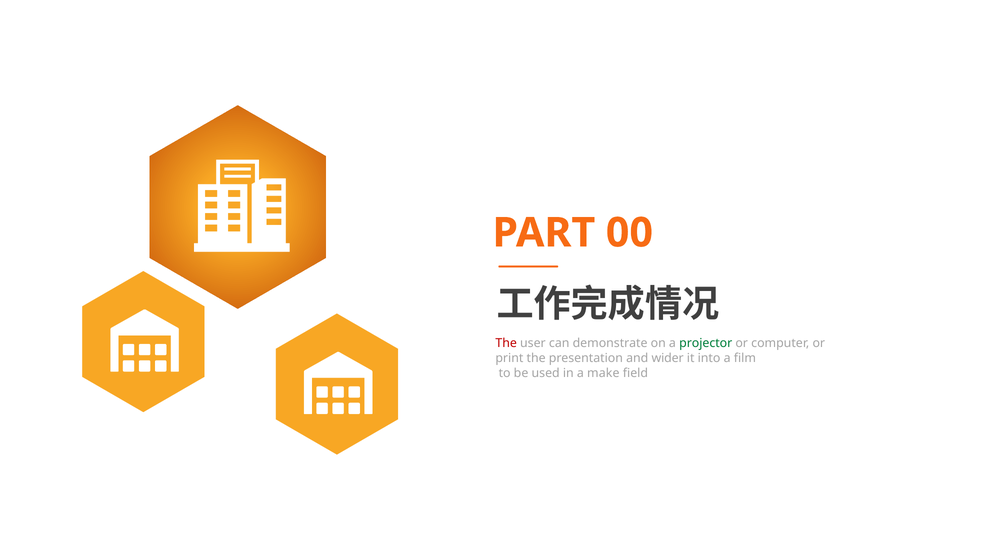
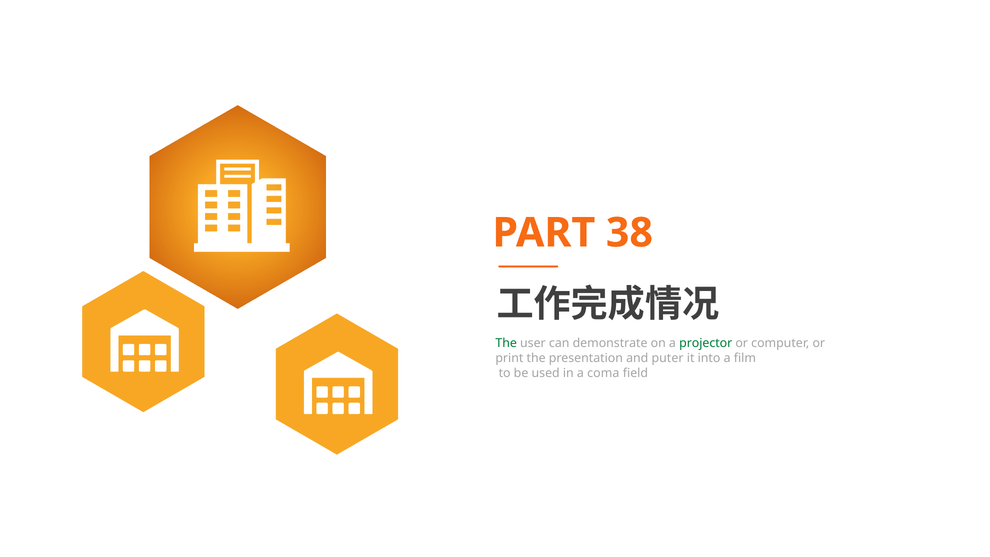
00: 00 -> 38
The at (506, 343) colour: red -> green
wider: wider -> puter
make: make -> coma
